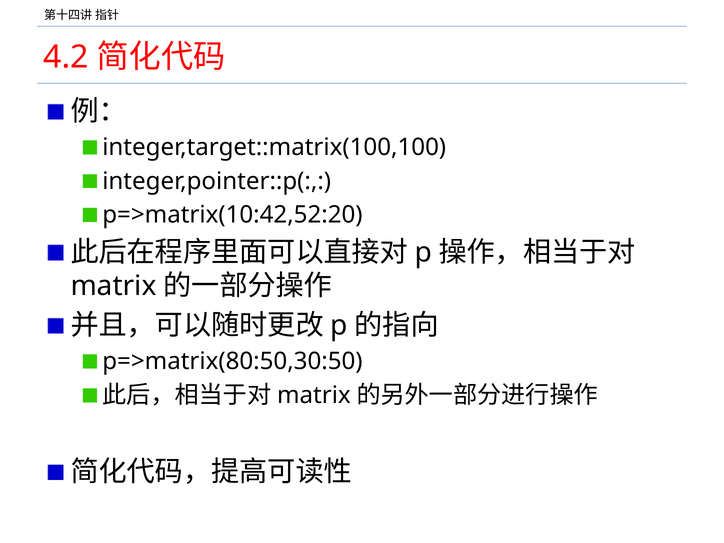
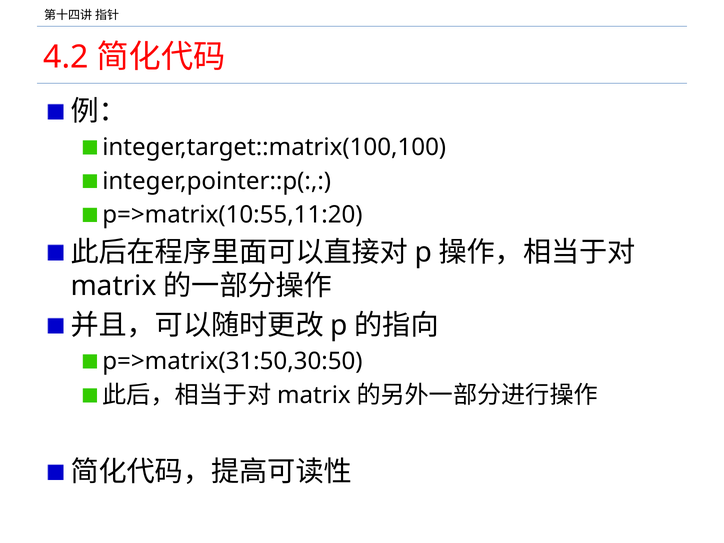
p=>matrix(10:42,52:20: p=>matrix(10:42,52:20 -> p=>matrix(10:55,11:20
p=>matrix(80:50,30:50: p=>matrix(80:50,30:50 -> p=>matrix(31:50,30:50
